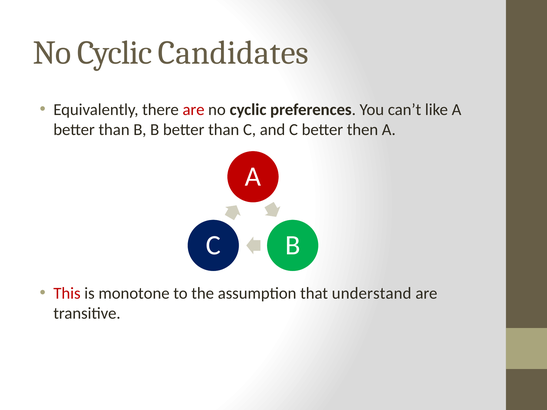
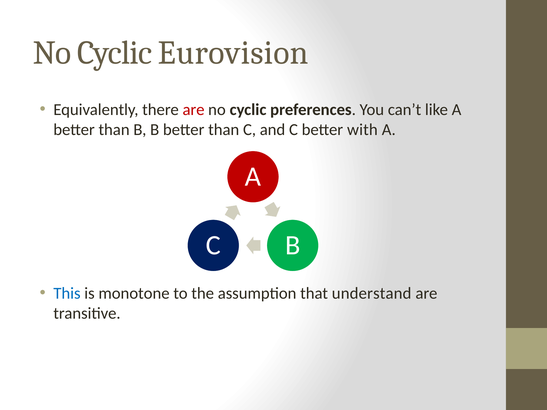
Candidates: Candidates -> Eurovision
then: then -> with
This colour: red -> blue
